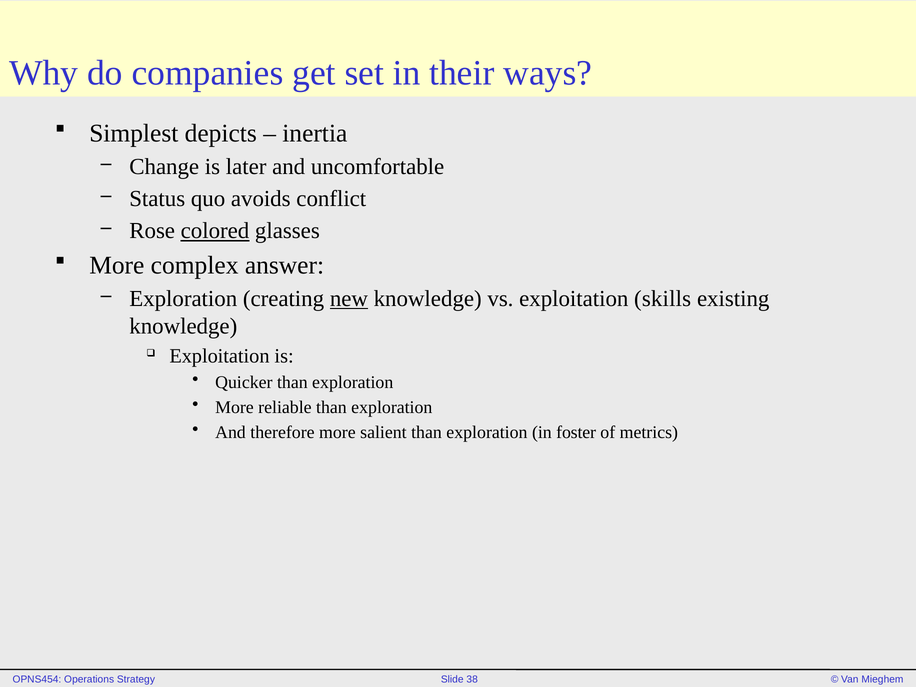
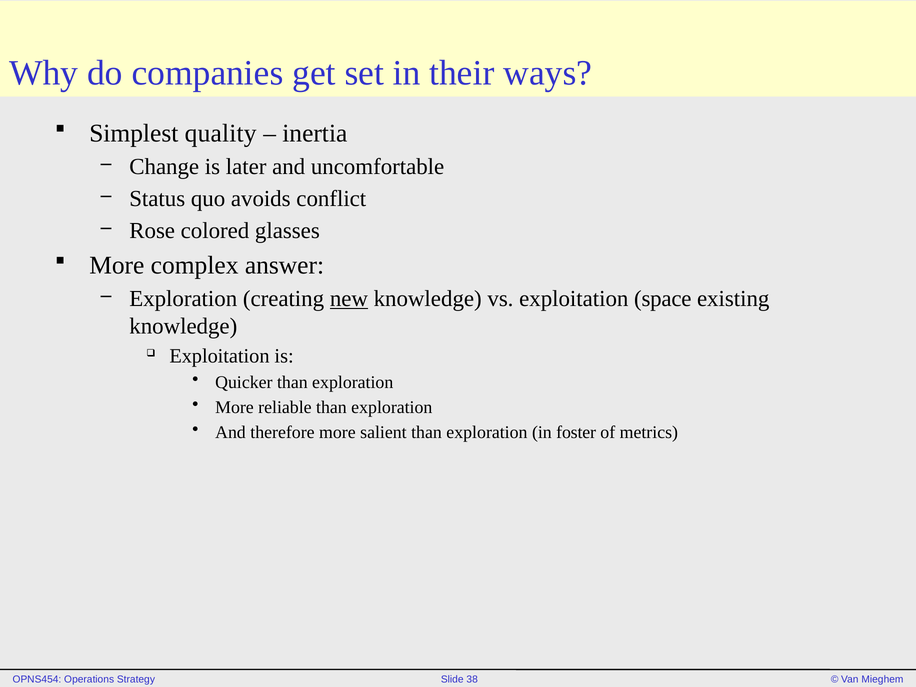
depicts: depicts -> quality
colored underline: present -> none
skills: skills -> space
